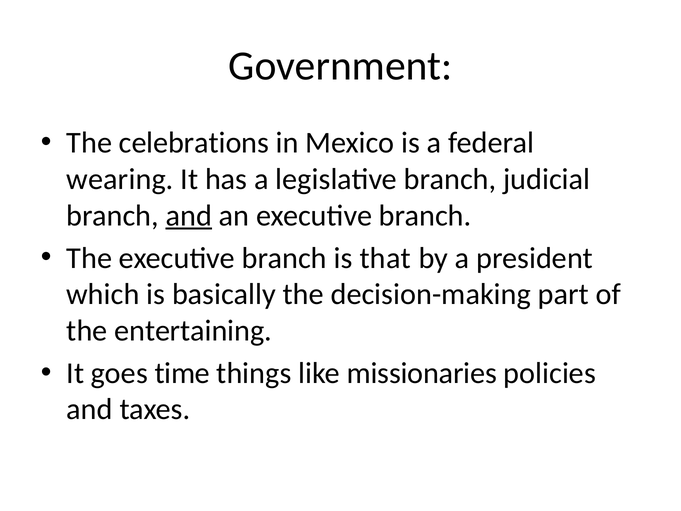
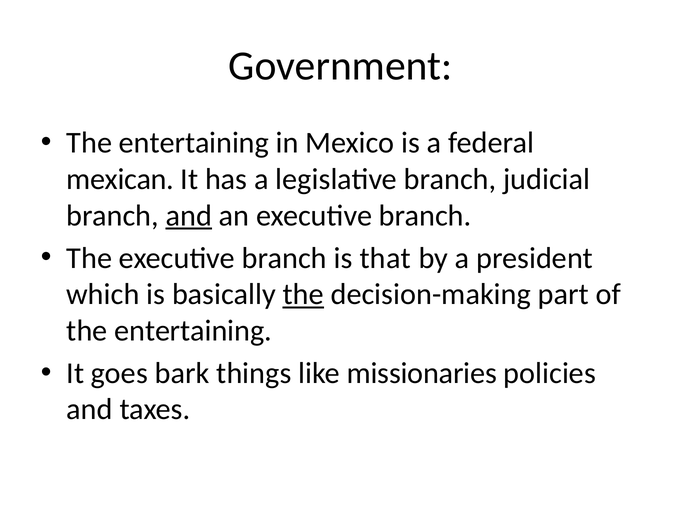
celebrations at (194, 143): celebrations -> entertaining
wearing: wearing -> mexican
the at (303, 294) underline: none -> present
time: time -> bark
